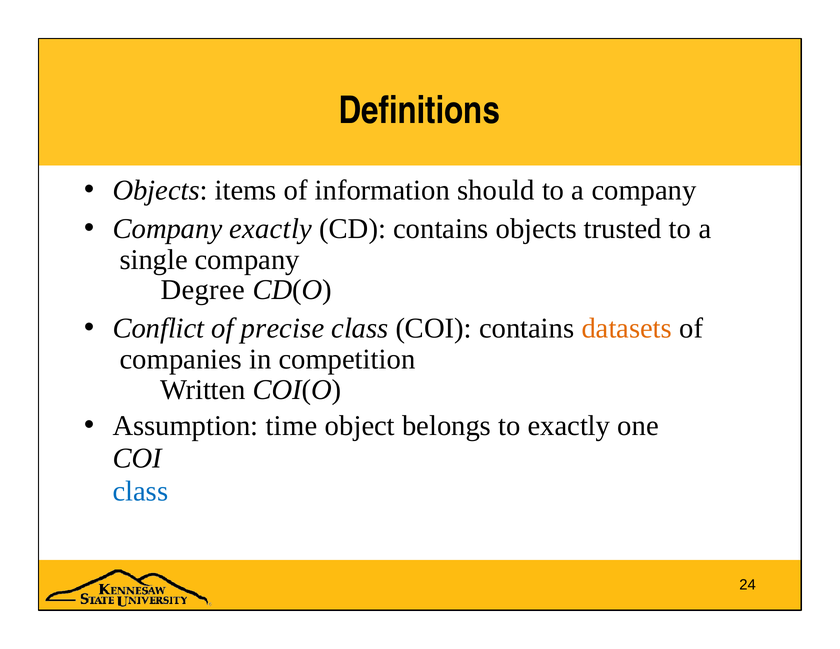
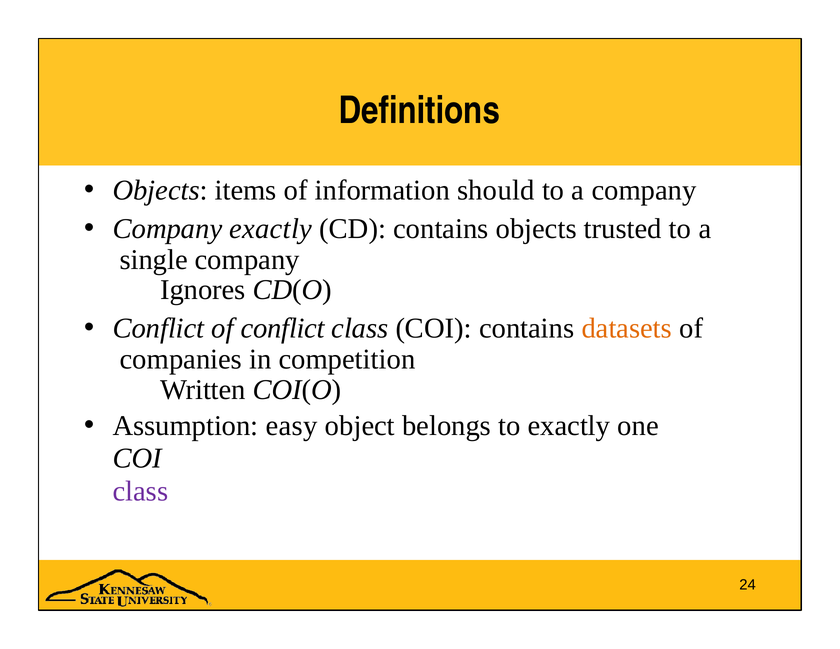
Degree: Degree -> Ignores
of precise: precise -> conflict
time: time -> easy
class at (140, 491) colour: blue -> purple
